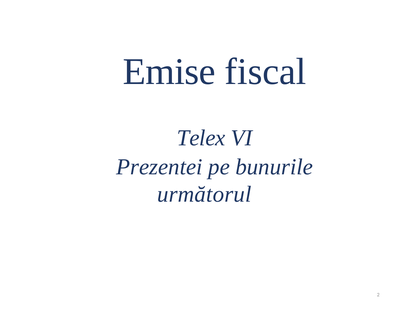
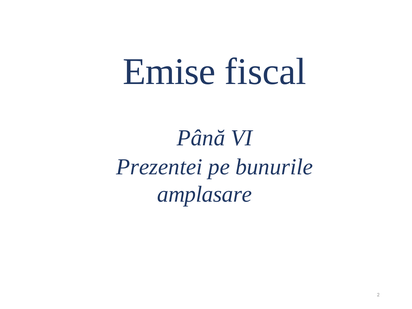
Telex: Telex -> Până
următorul: următorul -> amplasare
